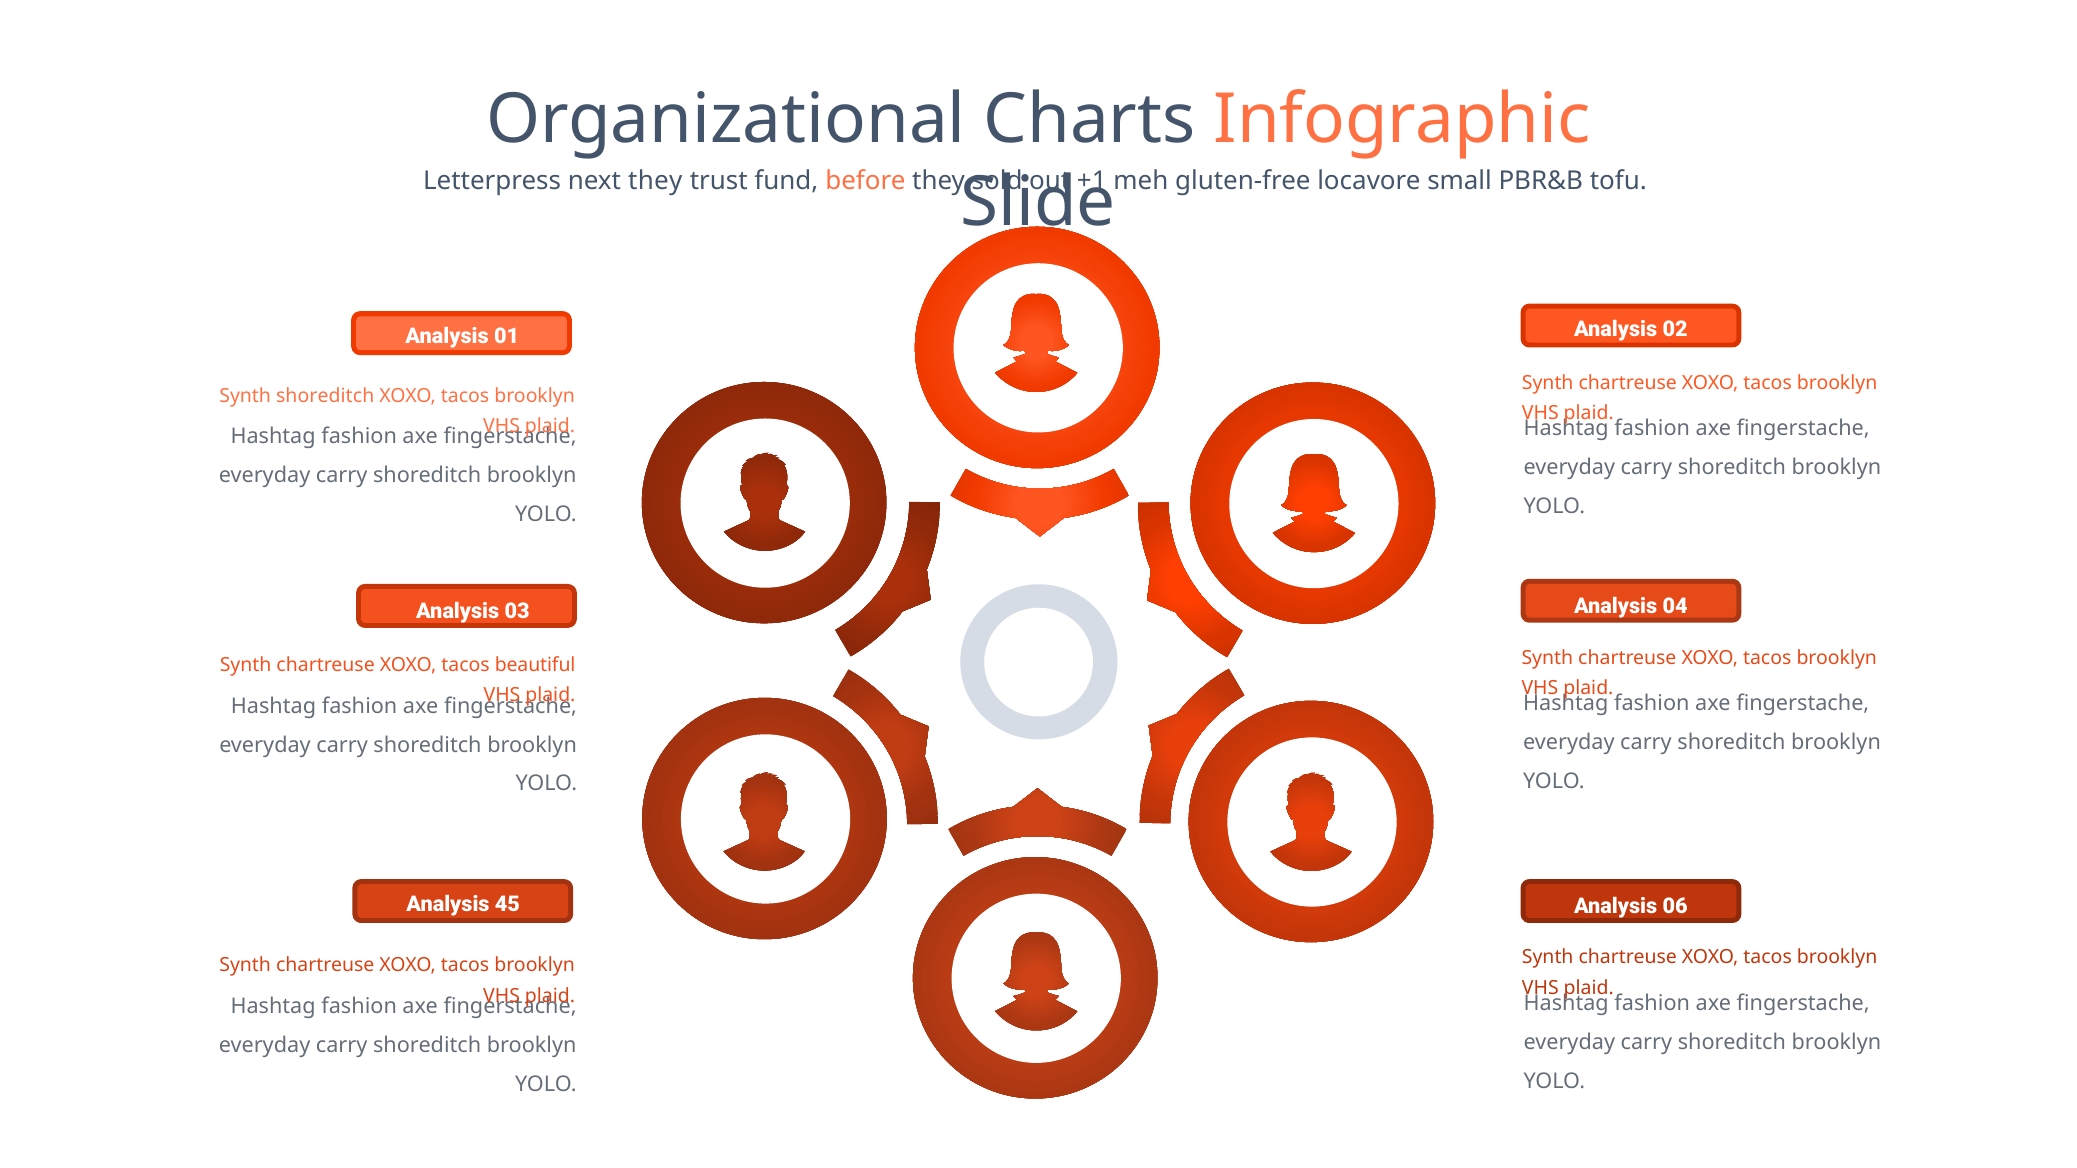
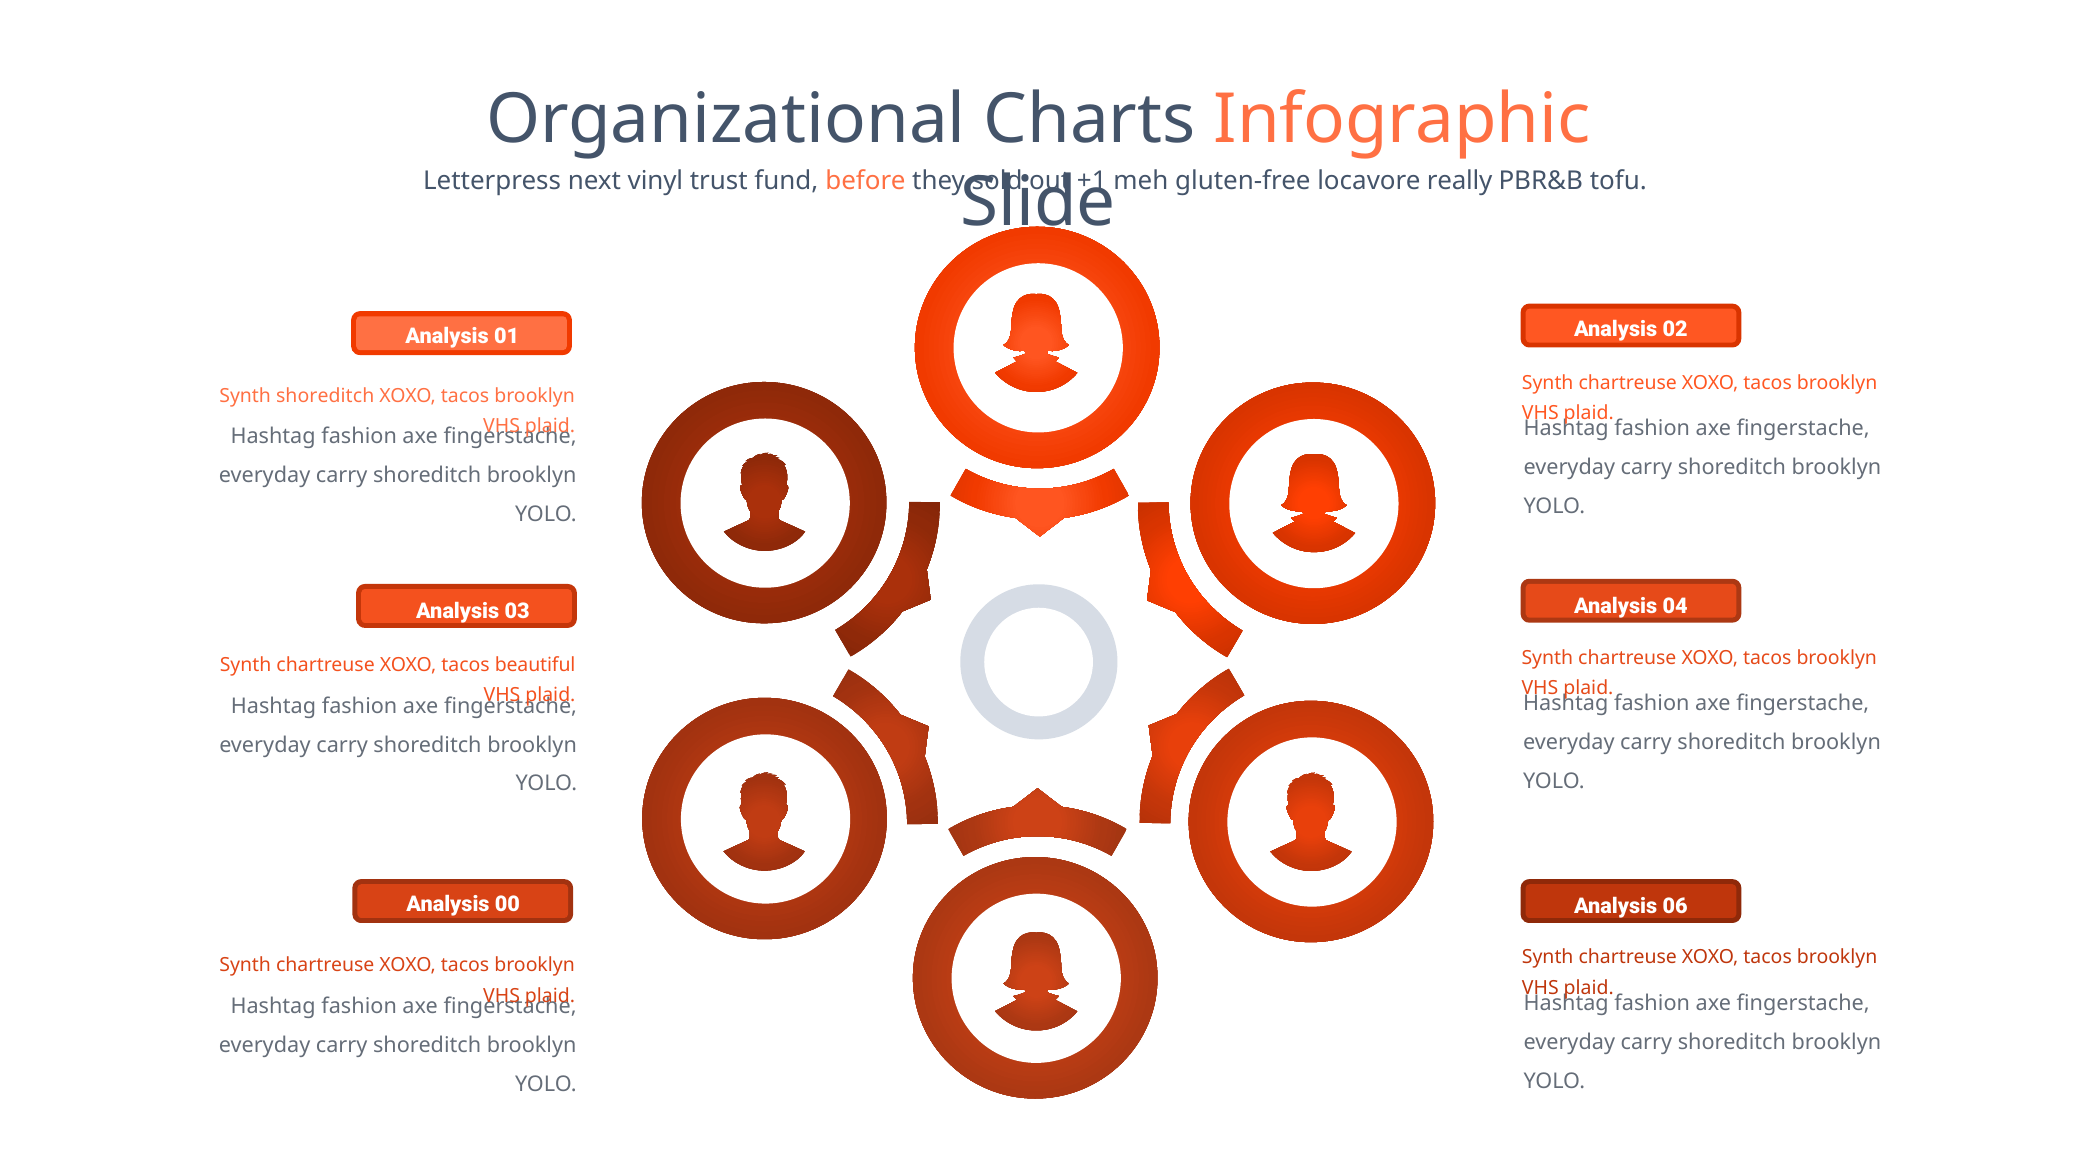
next they: they -> vinyl
small: small -> really
45: 45 -> 00
